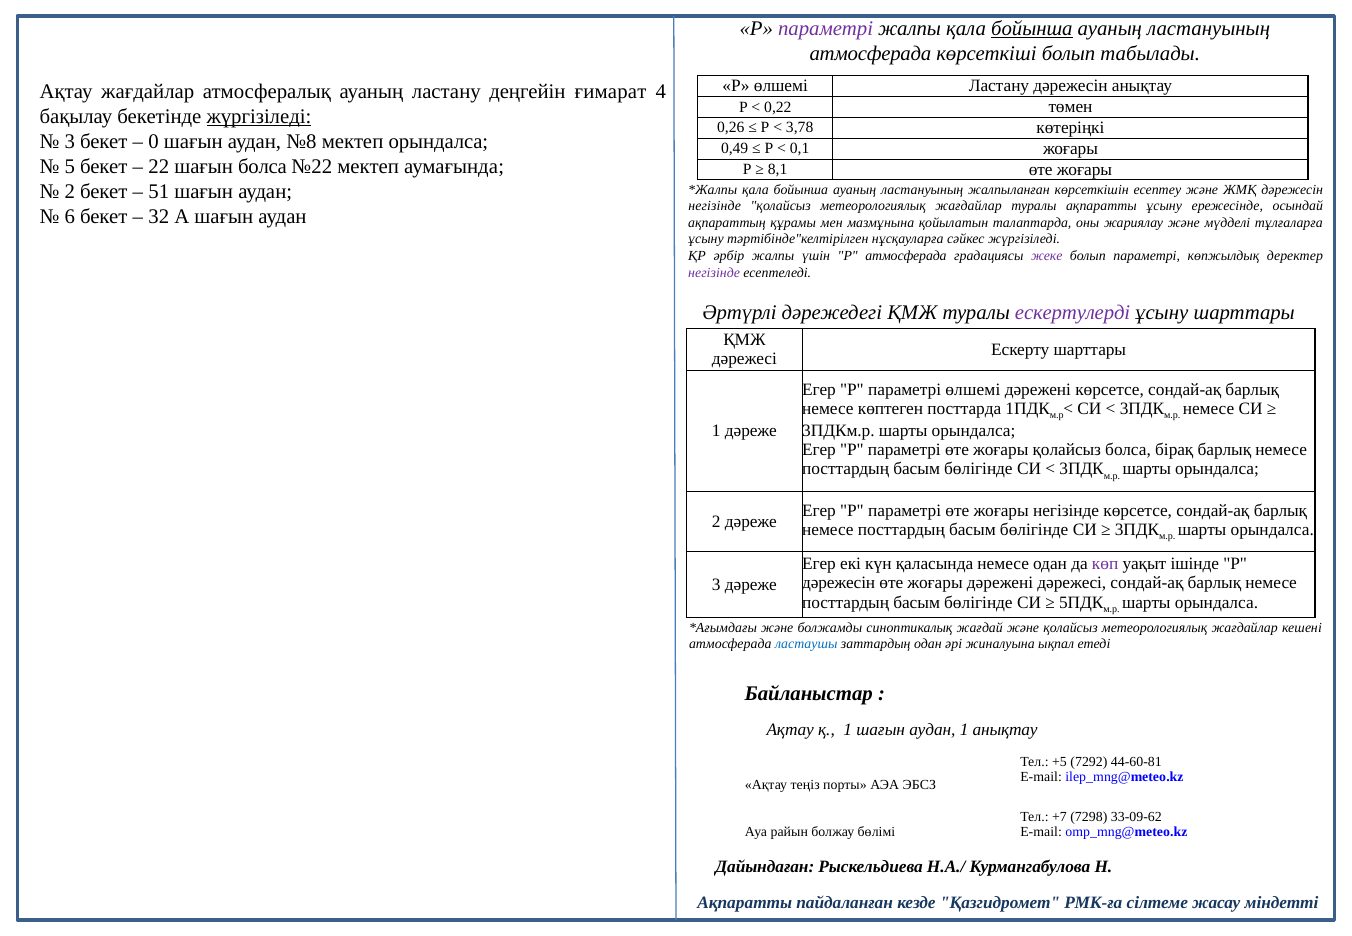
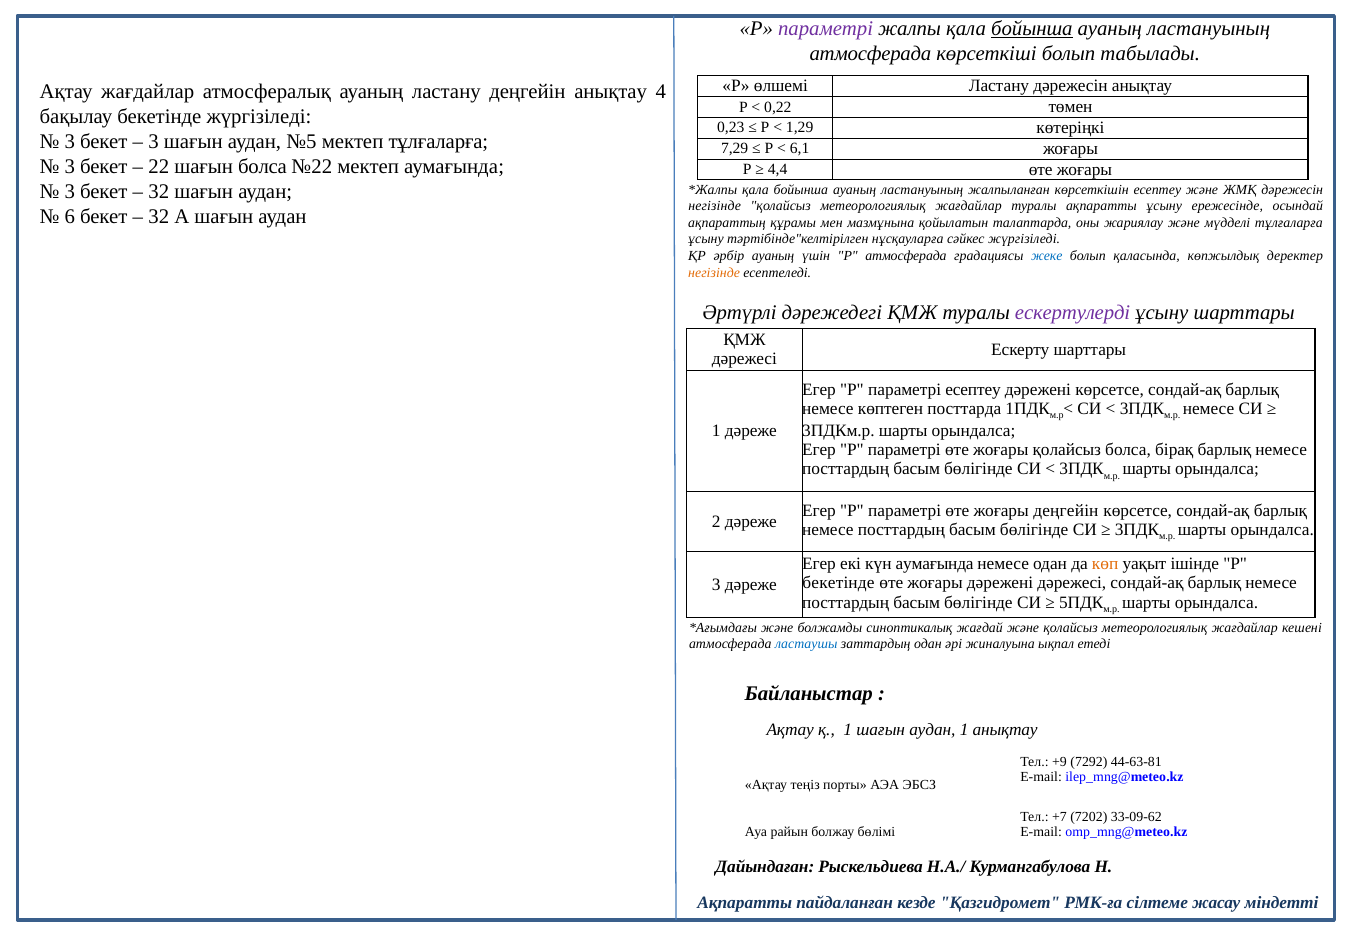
деңгейін ғимарат: ғимарат -> анықтау
жүргізіледі at (259, 116) underline: present -> none
0,26: 0,26 -> 0,23
3,78: 3,78 -> 1,29
0 at (154, 141): 0 -> 3
№8: №8 -> №5
мектеп орындалса: орындалса -> тұлғаларға
0,49: 0,49 -> 7,29
0,1: 0,1 -> 6,1
5 at (70, 166): 5 -> 3
8,1: 8,1 -> 4,4
2 at (70, 191): 2 -> 3
51 at (159, 191): 51 -> 32
әрбір жалпы: жалпы -> ауаның
жеке colour: purple -> blue
болып параметрі: параметрі -> қаласында
негізінде at (714, 273) colour: purple -> orange
параметрі өлшемі: өлшемі -> есептеу
жоғары негізінде: негізінде -> деңгейін
күн қаласында: қаласында -> аумағында
көп colour: purple -> orange
дәрежесін at (839, 583): дәрежесін -> бекетінде
+5: +5 -> +9
44-60-81: 44-60-81 -> 44-63-81
7298: 7298 -> 7202
